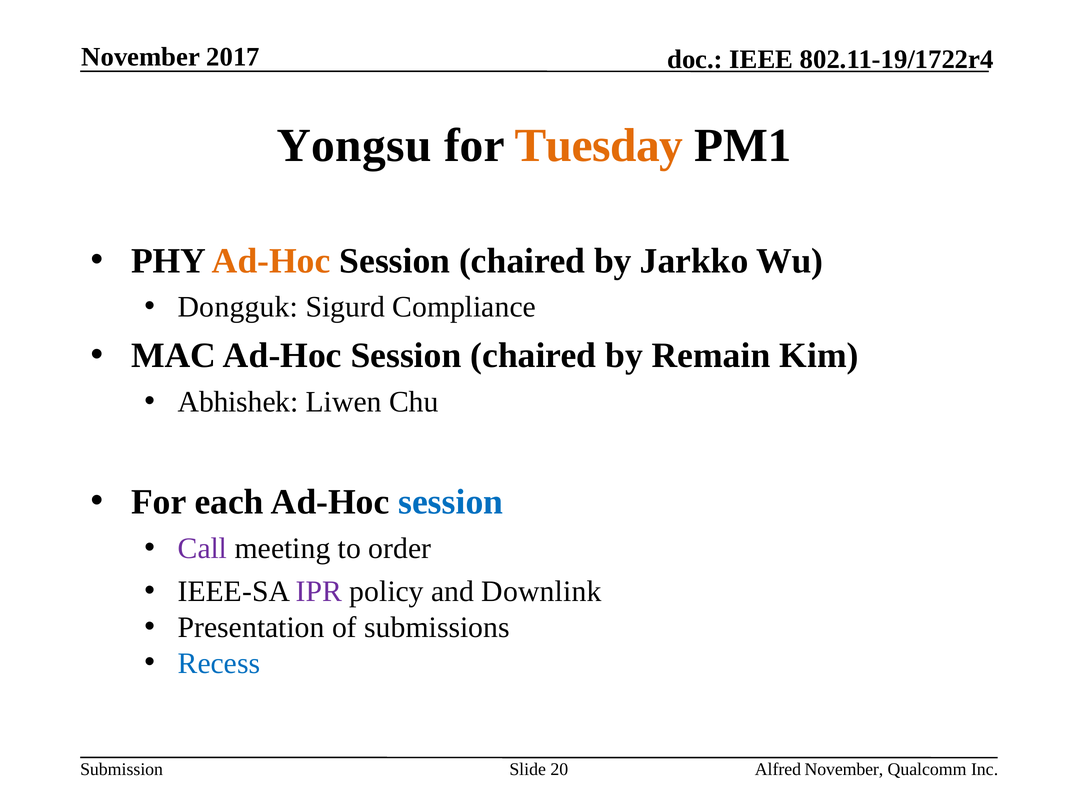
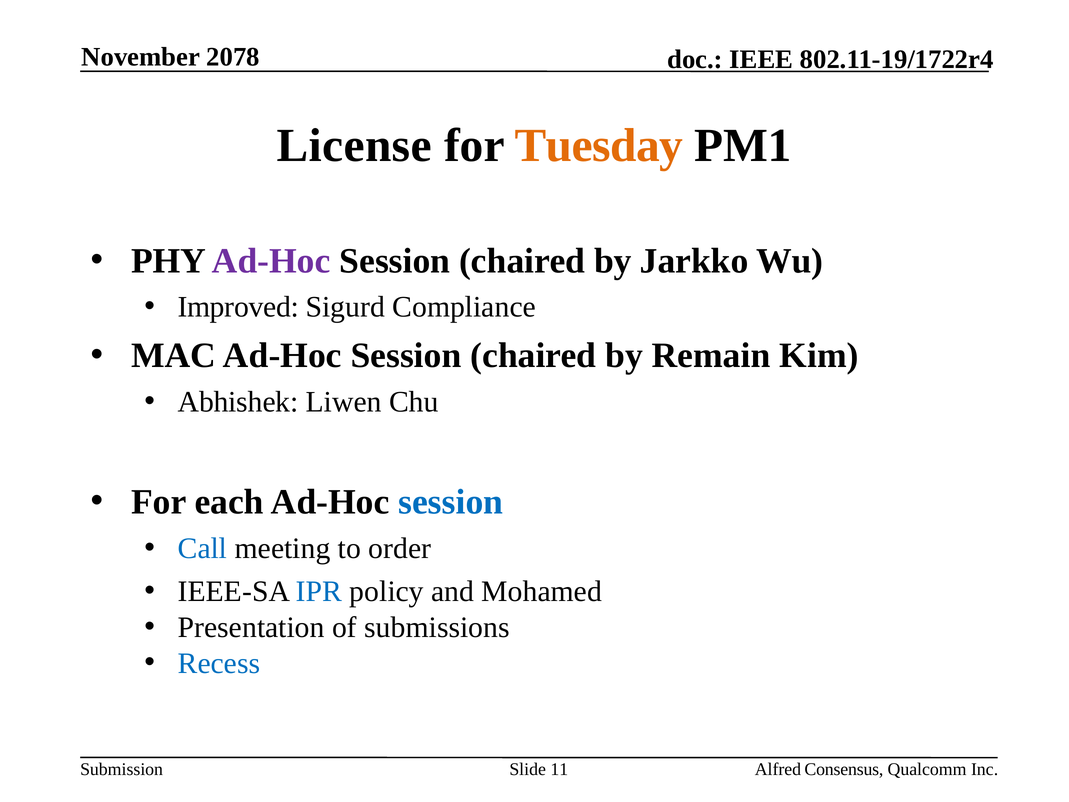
2017: 2017 -> 2078
Yongsu: Yongsu -> License
Ad-Hoc at (271, 261) colour: orange -> purple
Dongguk: Dongguk -> Improved
Call colour: purple -> blue
IPR colour: purple -> blue
Downlink: Downlink -> Mohamed
20: 20 -> 11
Alfred November: November -> Consensus
